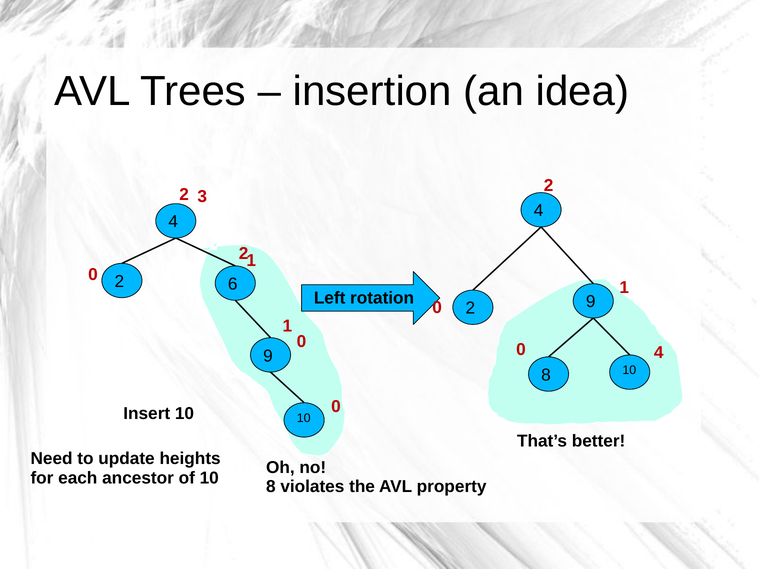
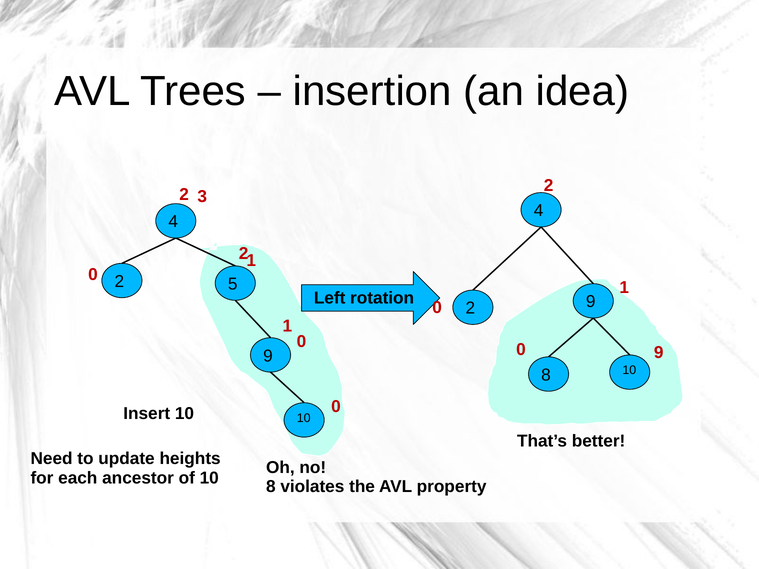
6: 6 -> 5
0 4: 4 -> 9
